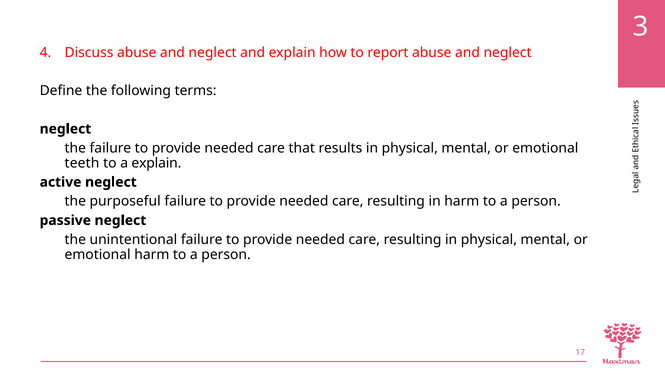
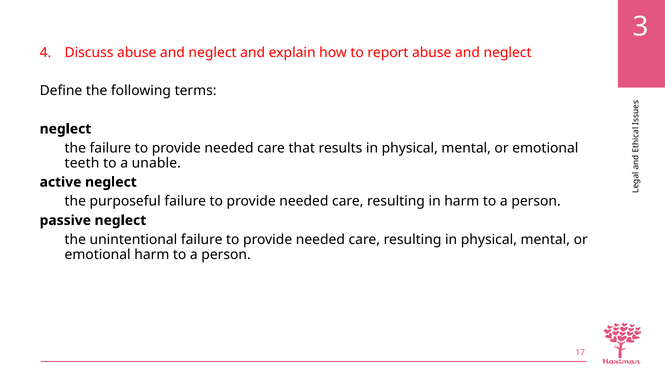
a explain: explain -> unable
